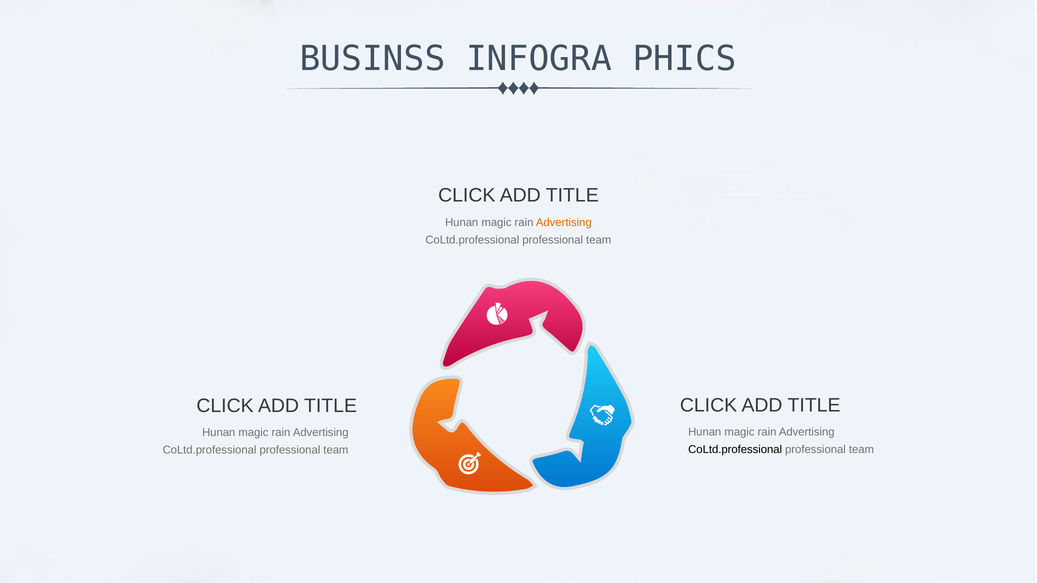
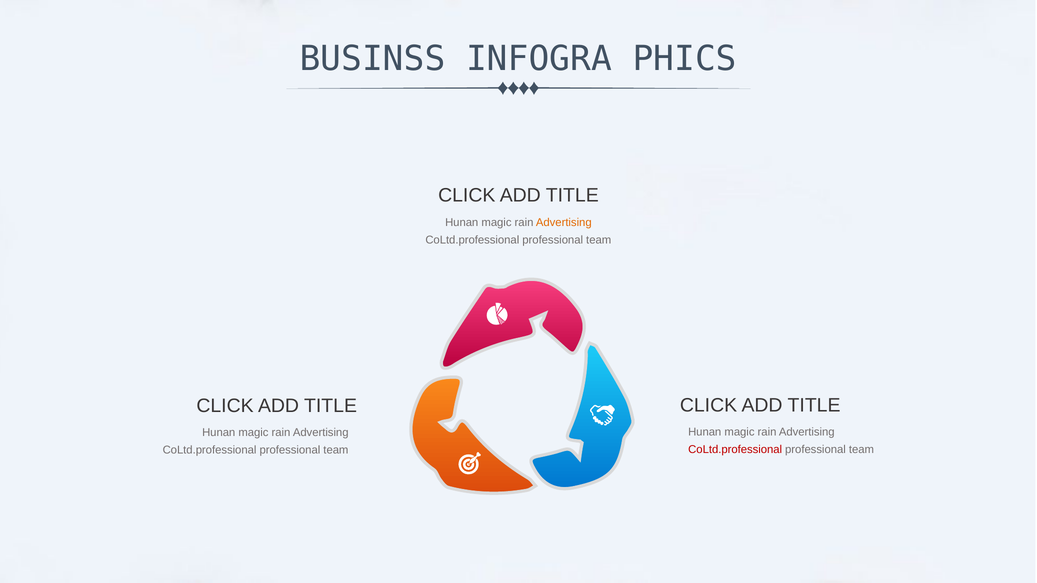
CoLtd.professional at (735, 450) colour: black -> red
